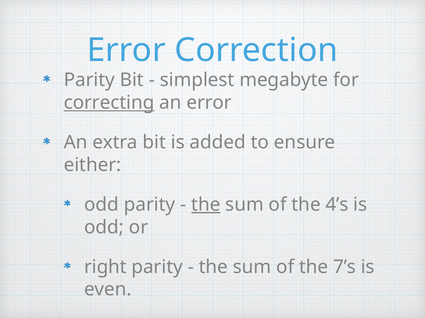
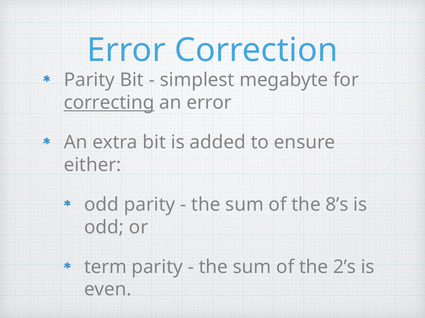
the at (206, 205) underline: present -> none
4’s: 4’s -> 8’s
right: right -> term
7’s: 7’s -> 2’s
